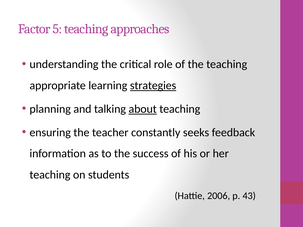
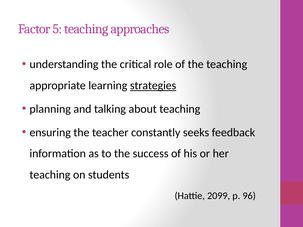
about underline: present -> none
2006: 2006 -> 2099
43: 43 -> 96
